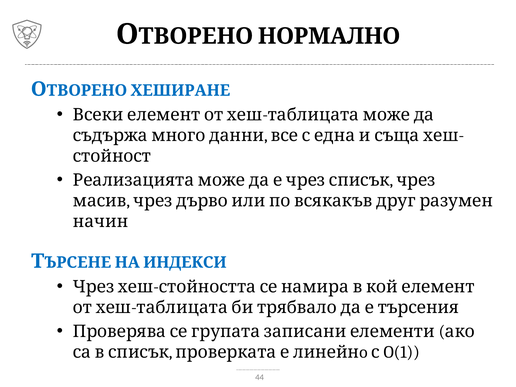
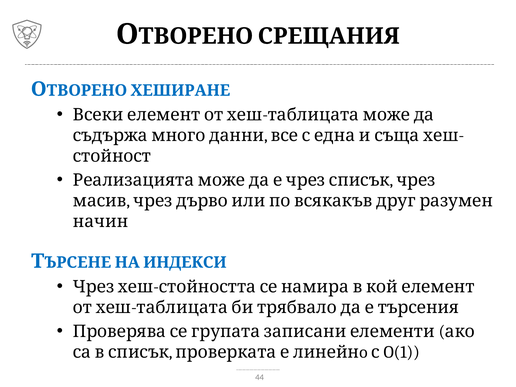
НОРМАЛНО: НОРМАЛНО -> СРЕЩАНИЯ
